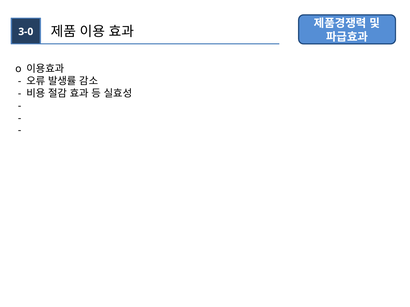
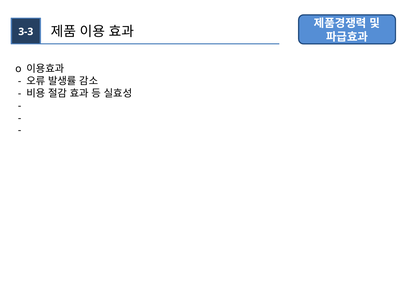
3-0: 3-0 -> 3-3
